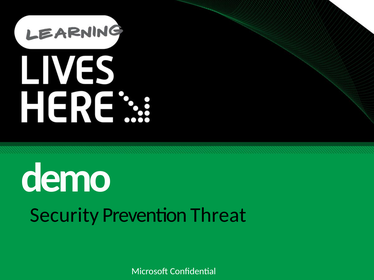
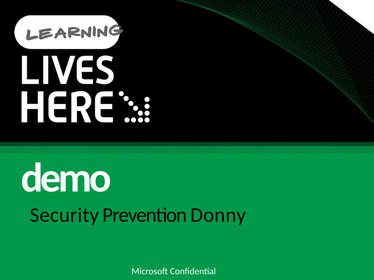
Threat: Threat -> Donny
